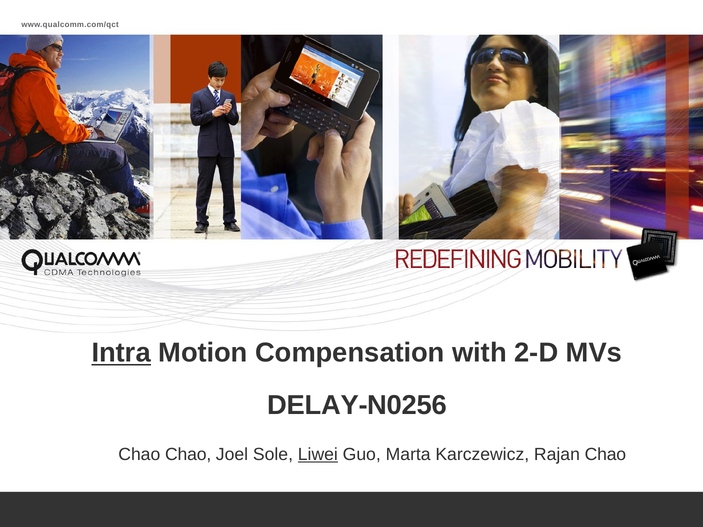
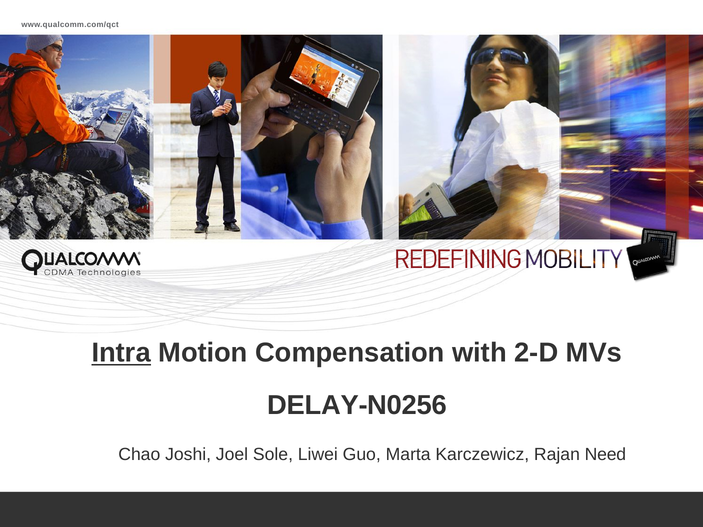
Chao Chao: Chao -> Joshi
Liwei underline: present -> none
Rajan Chao: Chao -> Need
